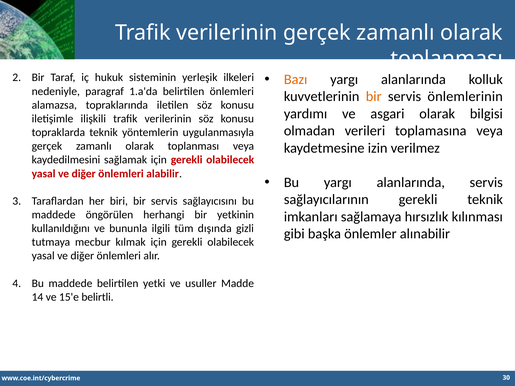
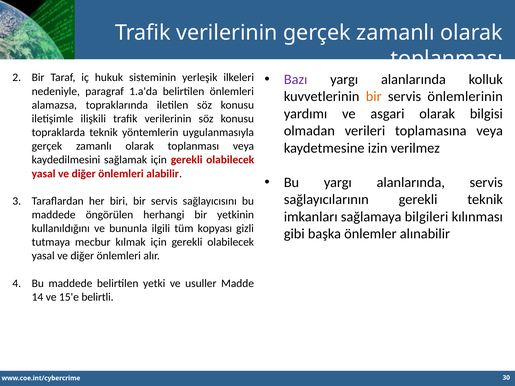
Bazı colour: orange -> purple
hırsızlık: hırsızlık -> bilgileri
dışında: dışında -> kopyası
